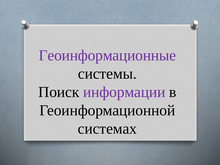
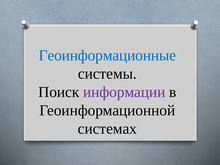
Геоинформационные colour: purple -> blue
